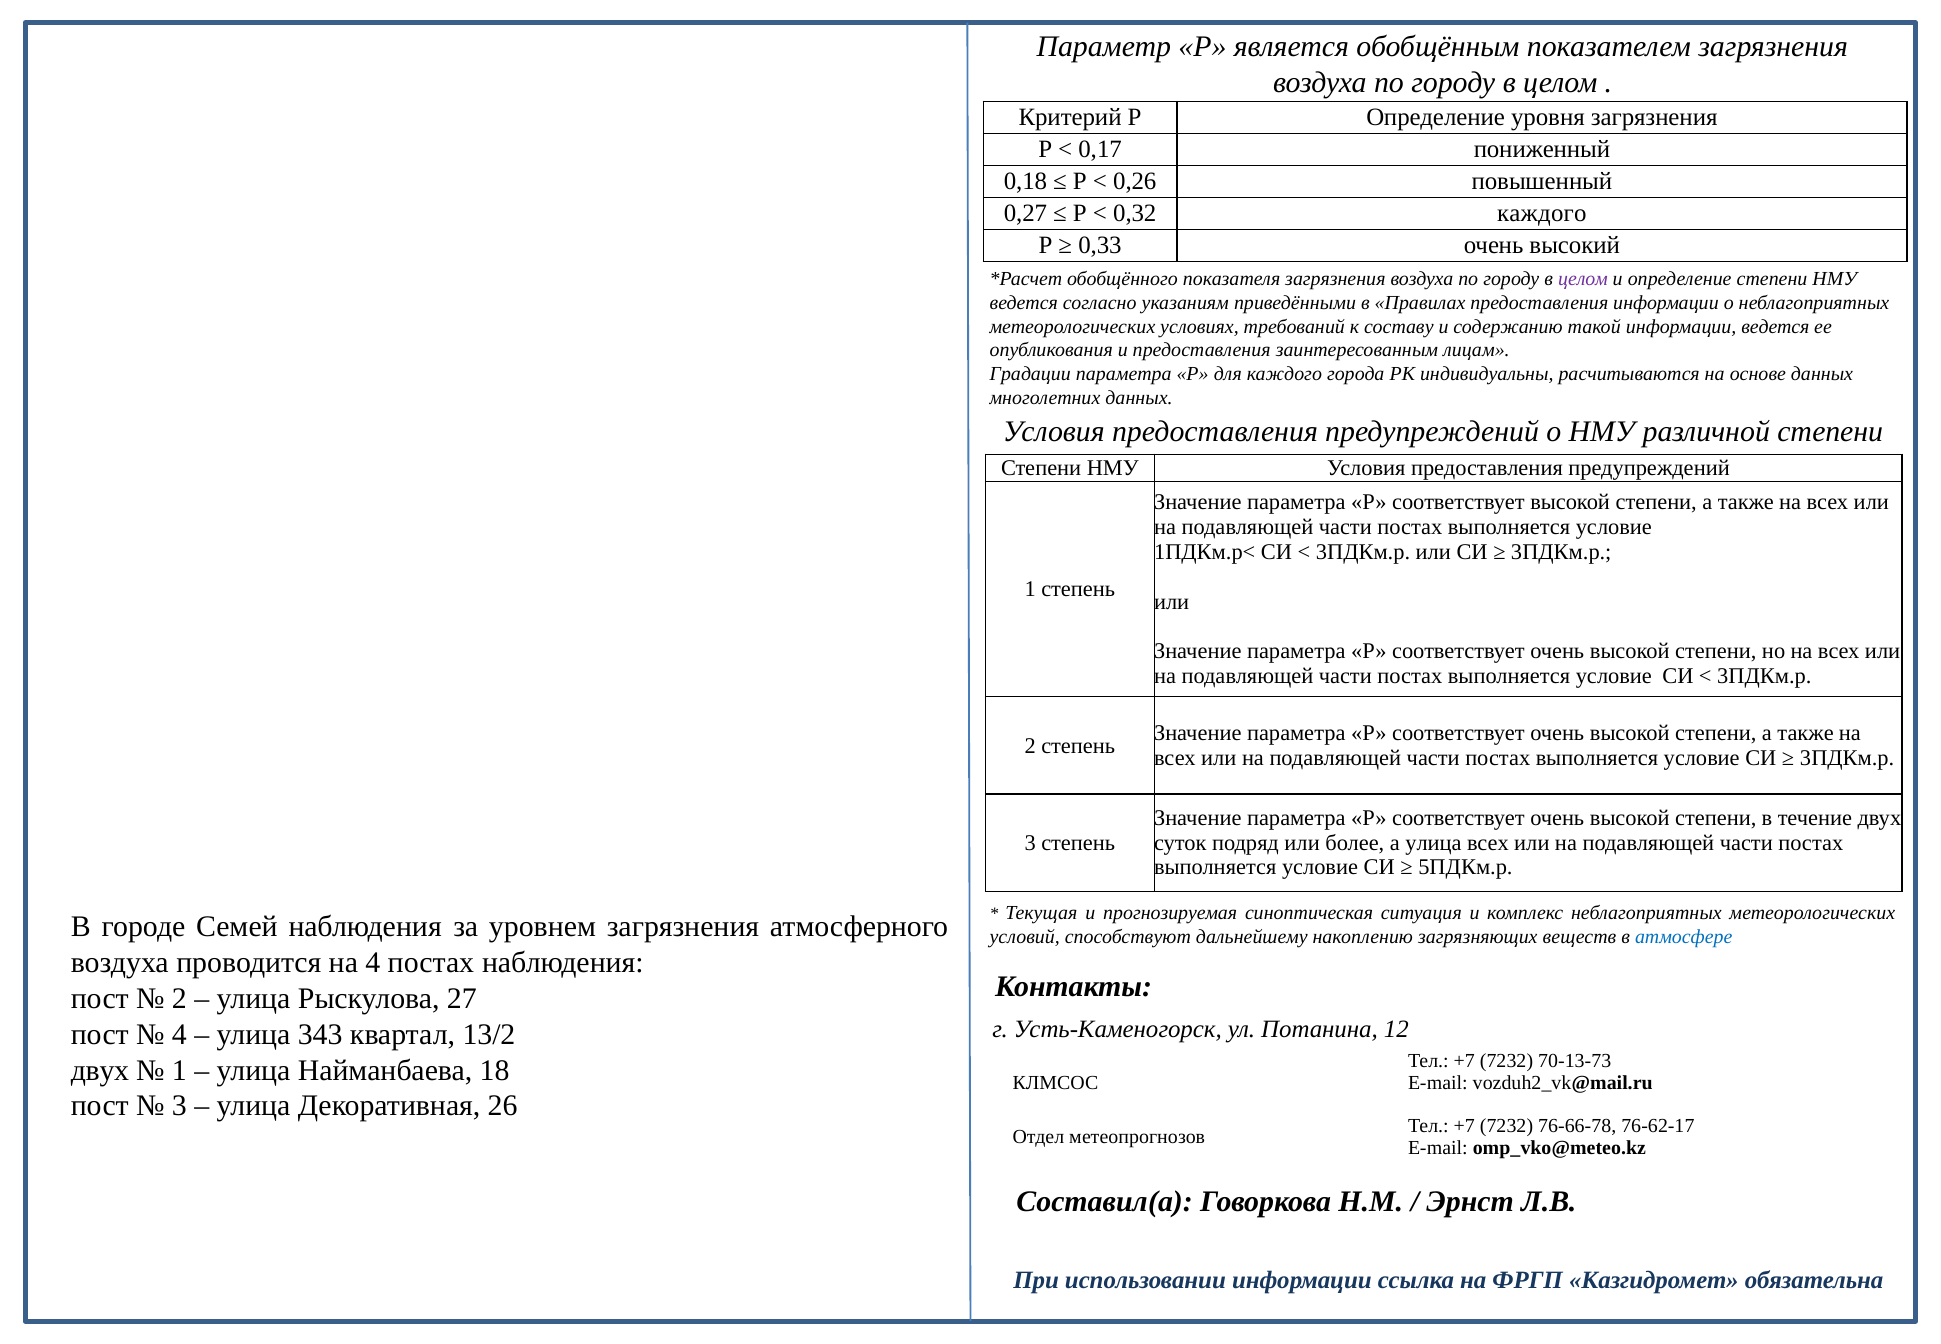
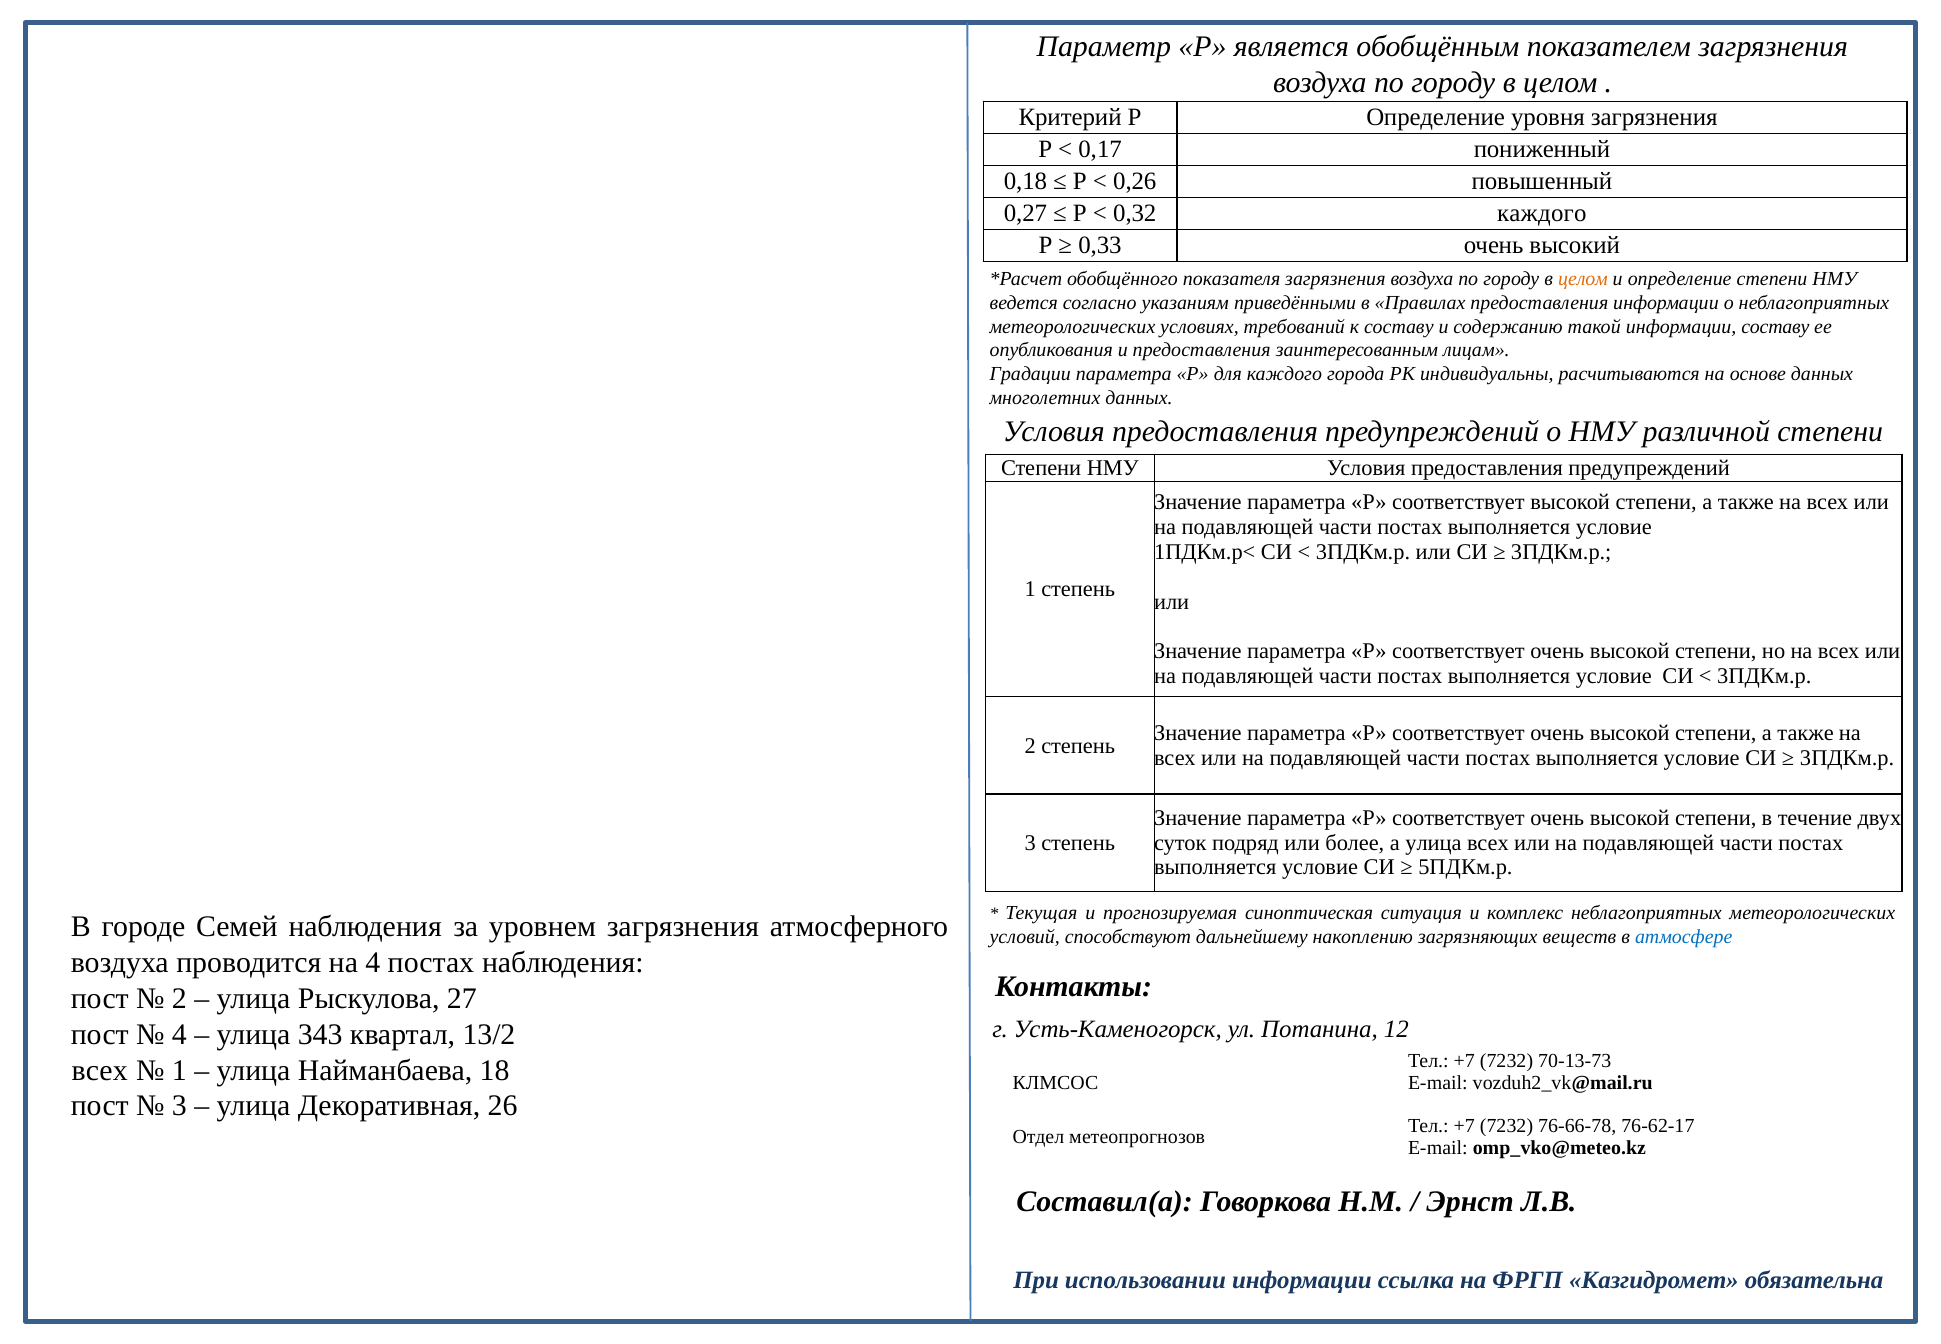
целом at (1583, 279) colour: purple -> orange
информации ведется: ведется -> составу
двух at (100, 1070): двух -> всех
